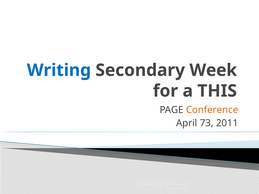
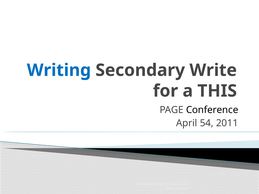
Week: Week -> Write
Conference colour: orange -> black
73: 73 -> 54
